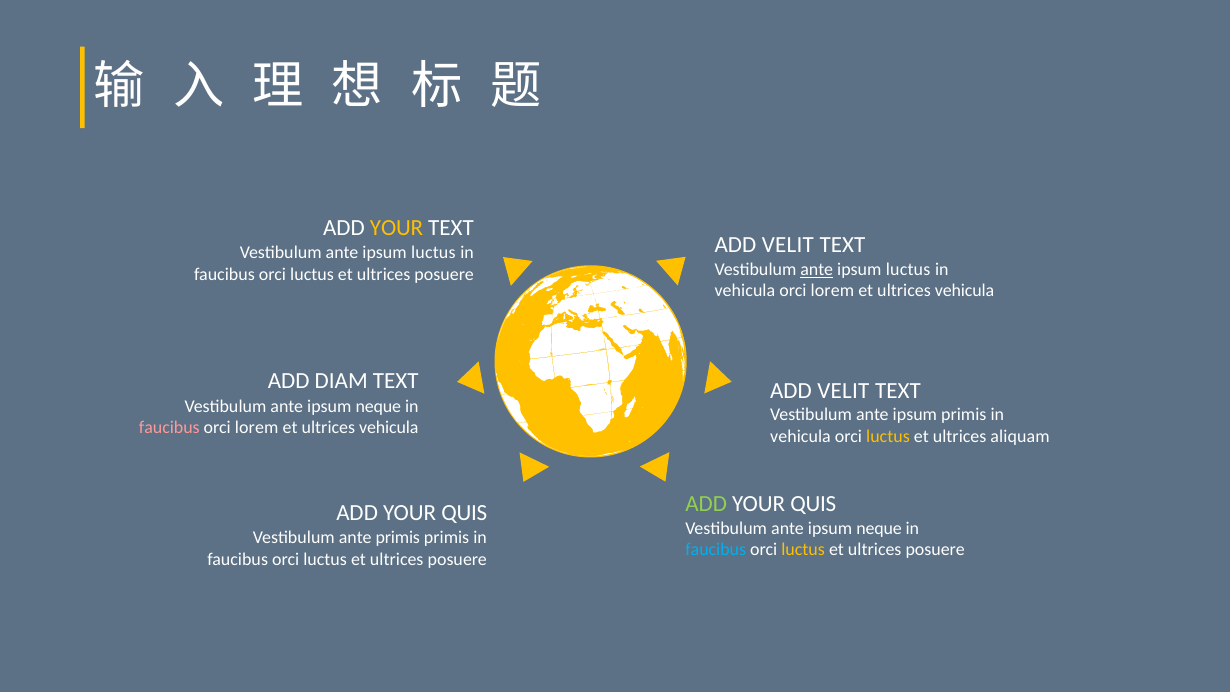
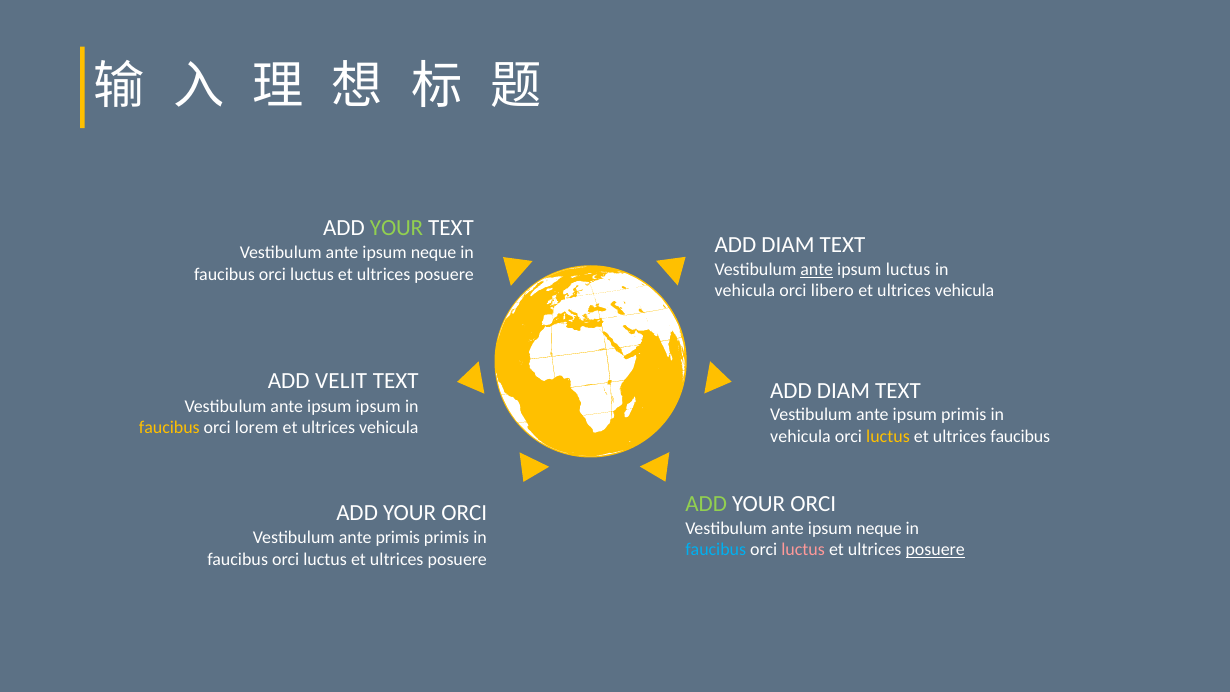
YOUR at (397, 228) colour: yellow -> light green
VELIT at (788, 245): VELIT -> DIAM
luctus at (433, 253): luctus -> neque
lorem at (832, 291): lorem -> libero
DIAM: DIAM -> VELIT
VELIT at (843, 390): VELIT -> DIAM
neque at (378, 406): neque -> ipsum
faucibus at (169, 428) colour: pink -> yellow
ultrices aliquam: aliquam -> faucibus
QUIS at (813, 504): QUIS -> ORCI
QUIS at (464, 513): QUIS -> ORCI
luctus at (803, 550) colour: yellow -> pink
posuere at (935, 550) underline: none -> present
